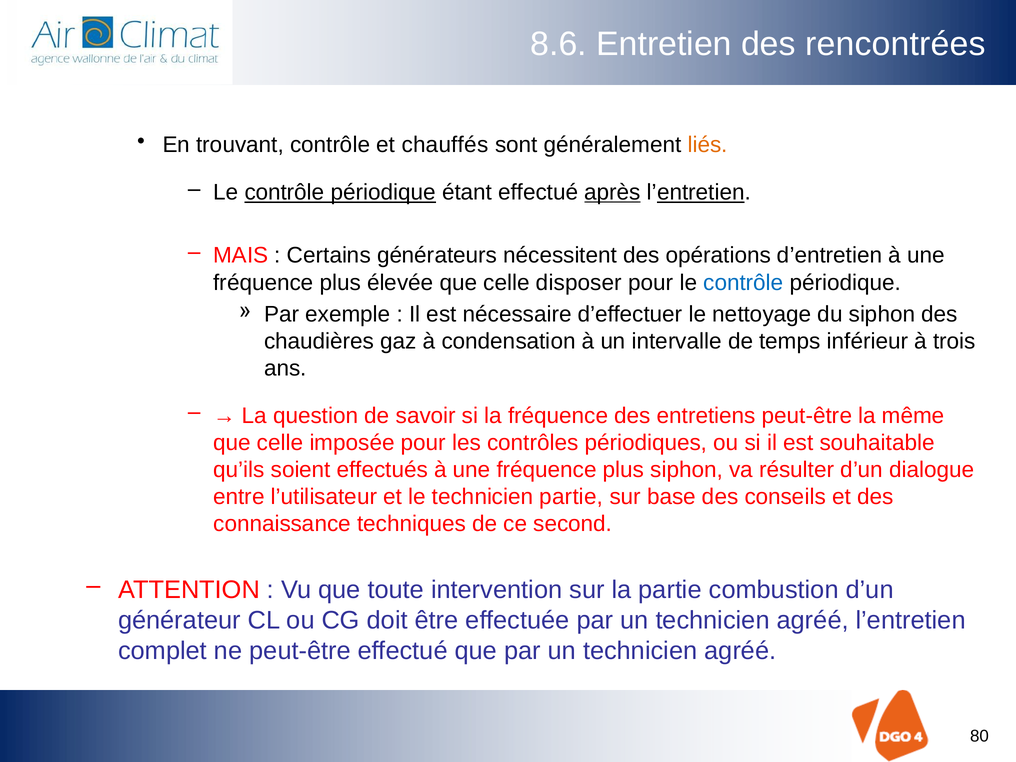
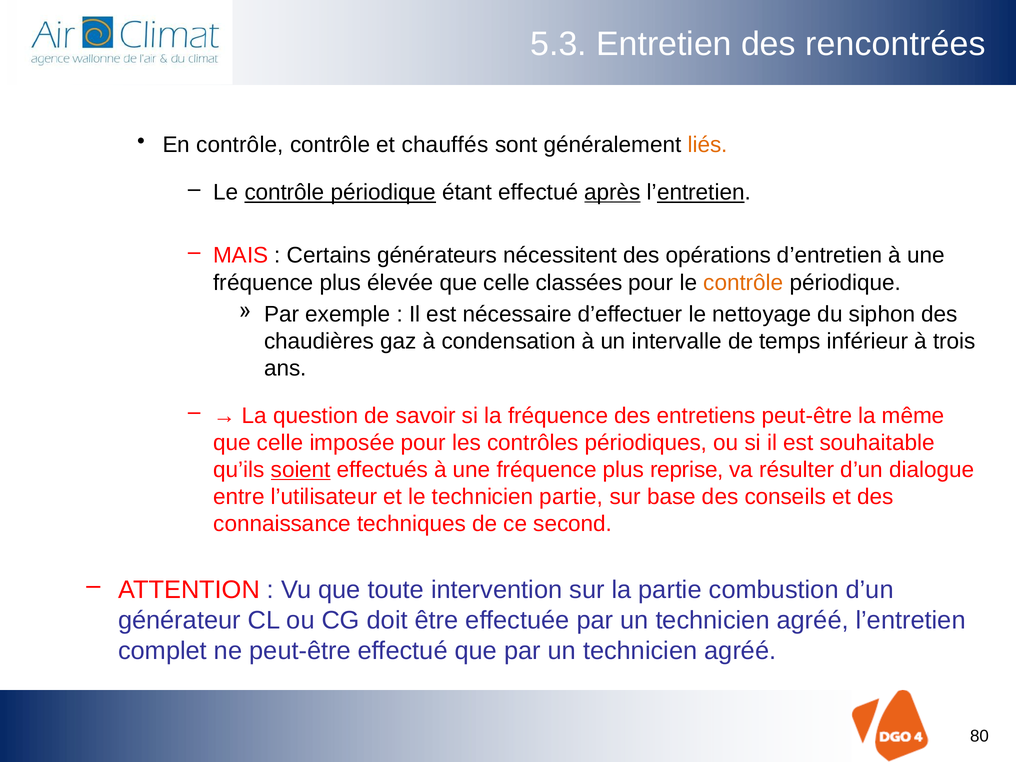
8.6: 8.6 -> 5.3
En trouvant: trouvant -> contrôle
disposer: disposer -> classées
contrôle at (743, 283) colour: blue -> orange
soient underline: none -> present
plus siphon: siphon -> reprise
